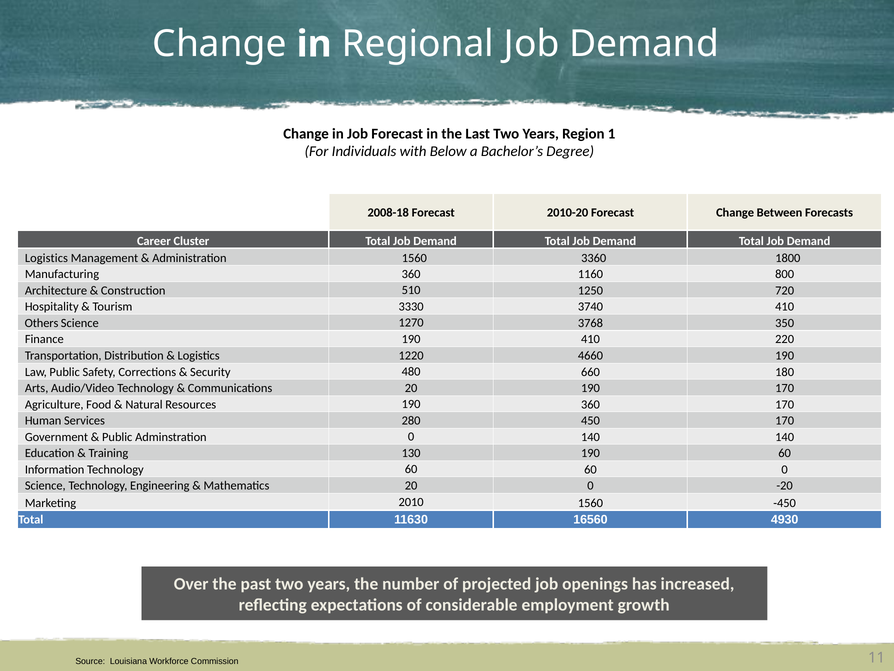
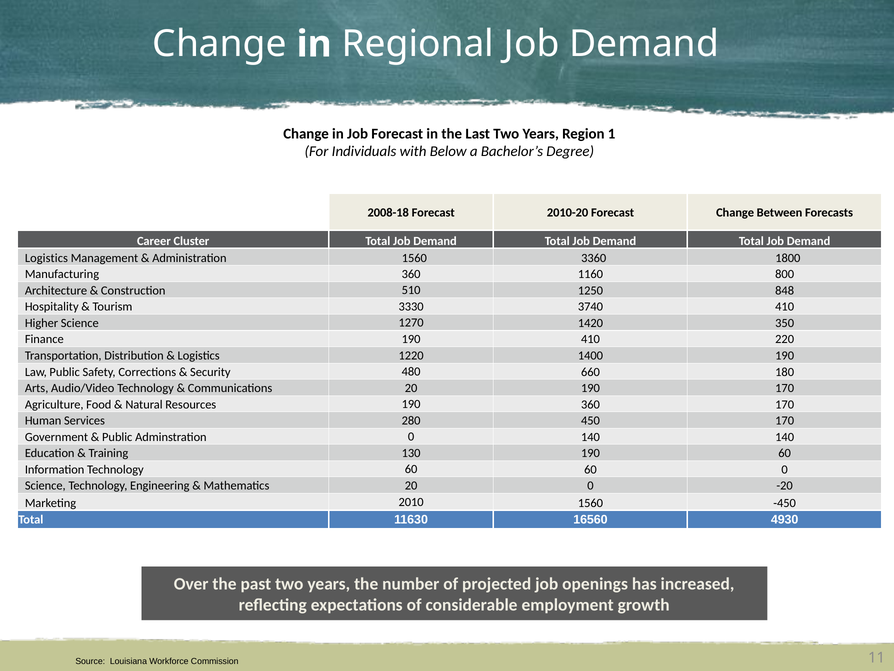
720: 720 -> 848
Others: Others -> Higher
3768: 3768 -> 1420
4660: 4660 -> 1400
